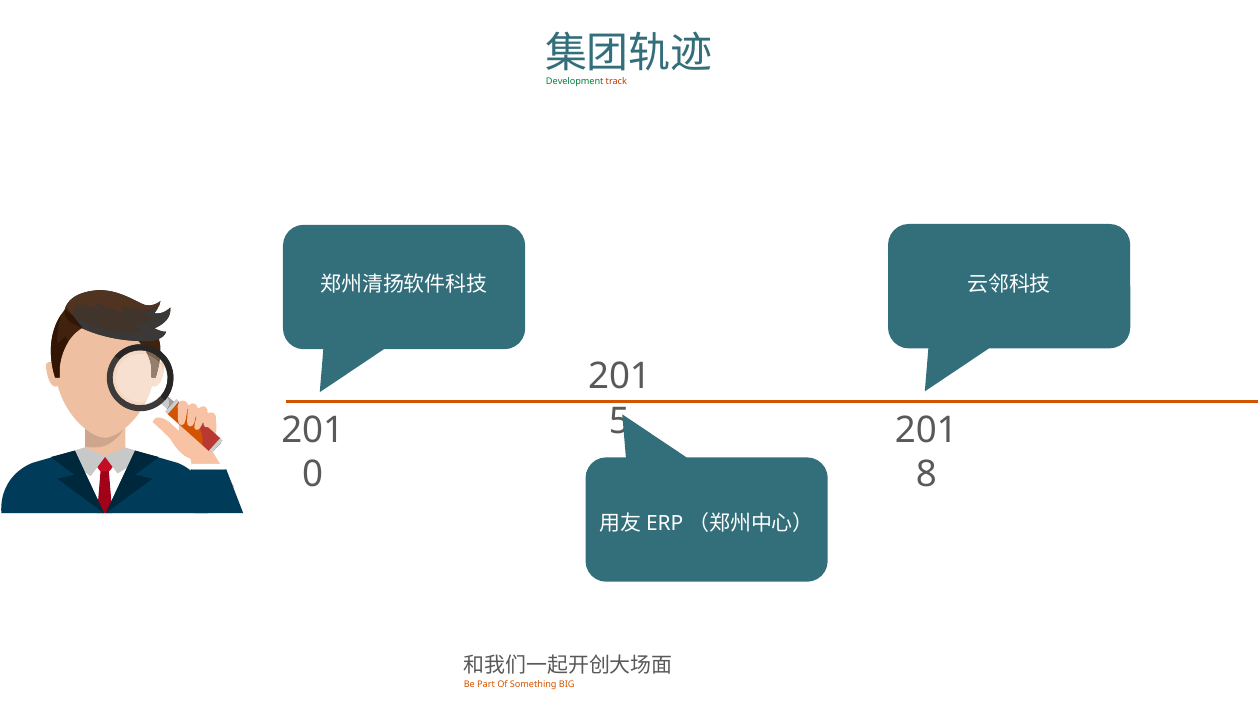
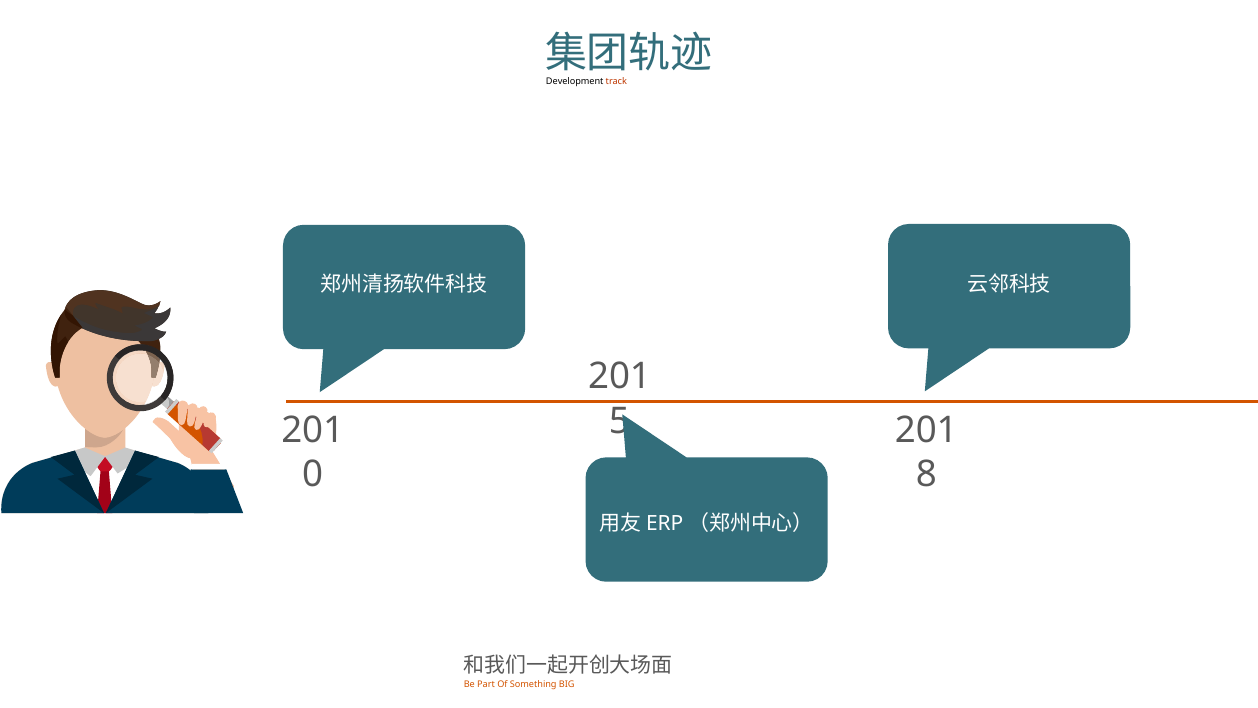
Development colour: green -> black
